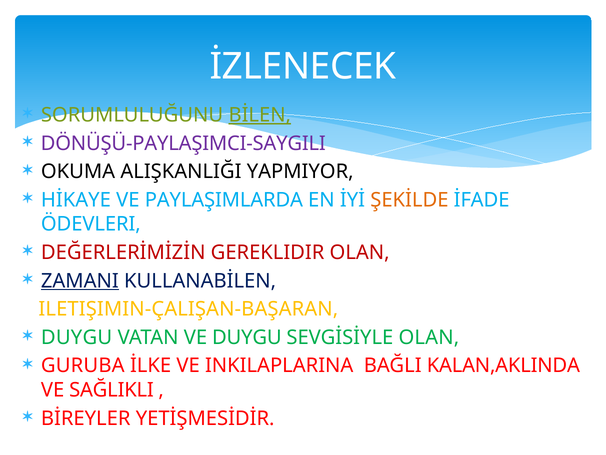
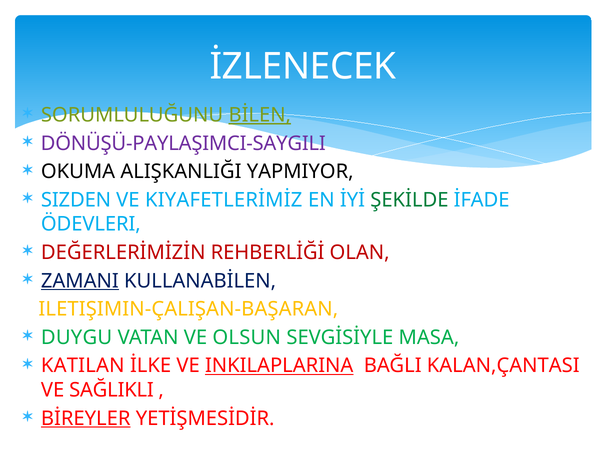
HİKAYE: HİKAYE -> SIZDEN
PAYLAŞIMLARDA: PAYLAŞIMLARDA -> KIYAFETLERİMİZ
ŞEKİLDE colour: orange -> green
GEREKLIDIR: GEREKLIDIR -> REHBERLİĞİ
VE DUYGU: DUYGU -> OLSUN
SEVGİSİYLE OLAN: OLAN -> MASA
GURUBA: GURUBA -> KATILAN
INKILAPLARINA underline: none -> present
KALAN,AKLINDA: KALAN,AKLINDA -> KALAN,ÇANTASI
BİREYLER underline: none -> present
